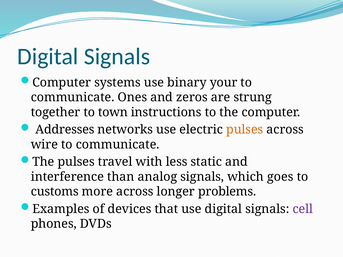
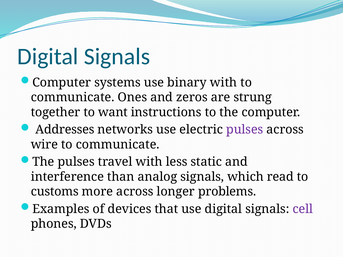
binary your: your -> with
town: town -> want
pulses at (245, 130) colour: orange -> purple
goes: goes -> read
